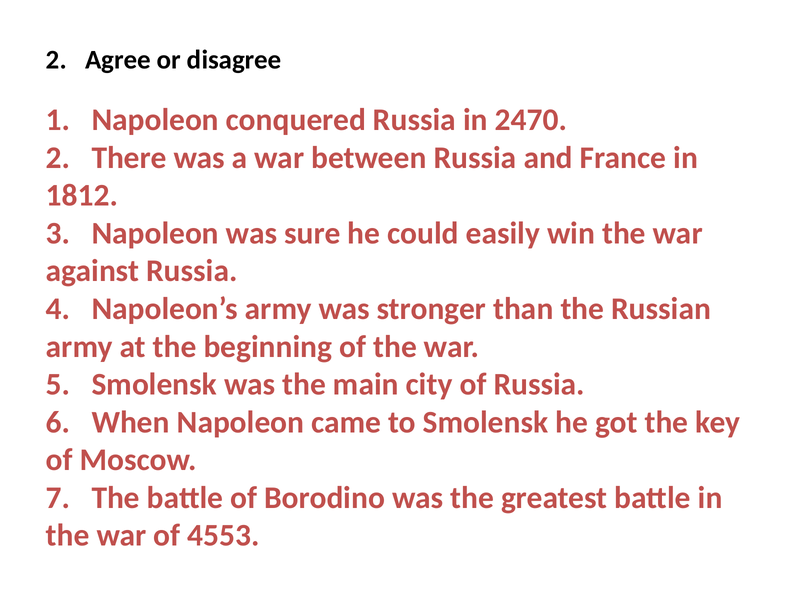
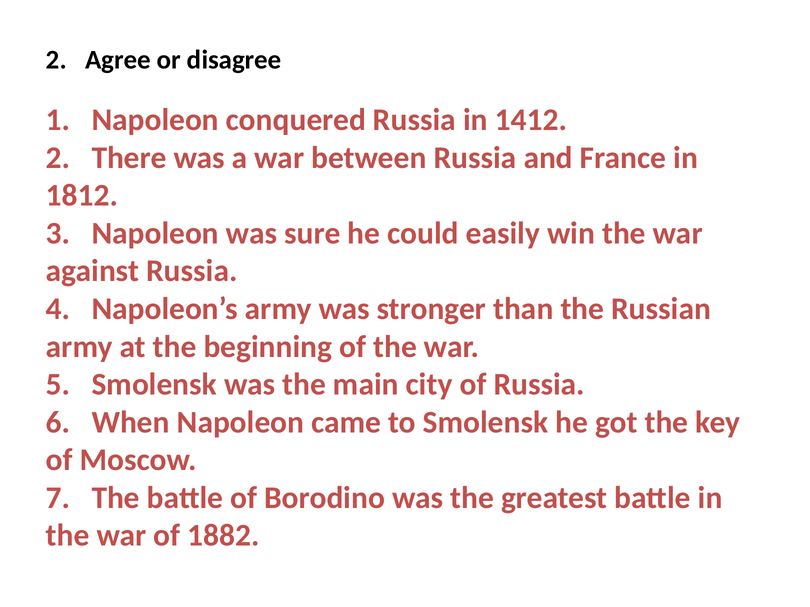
2470: 2470 -> 1412
4553: 4553 -> 1882
